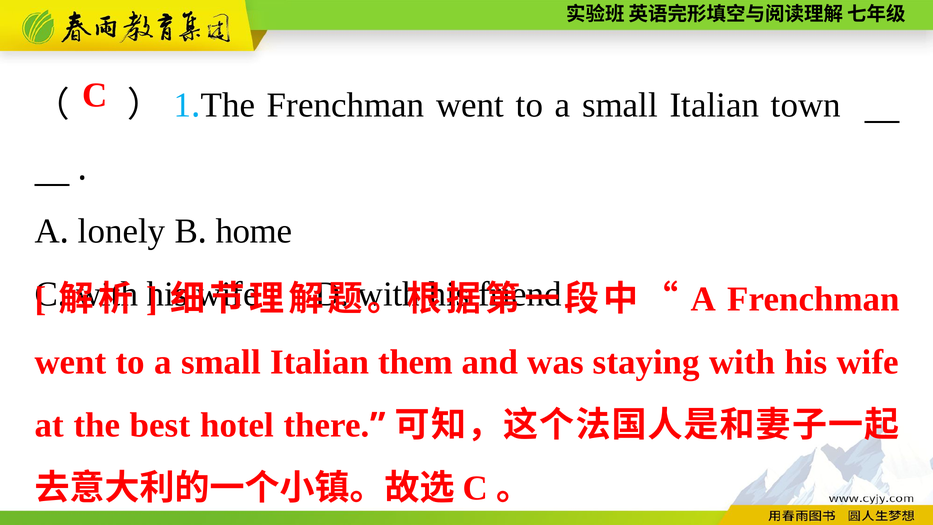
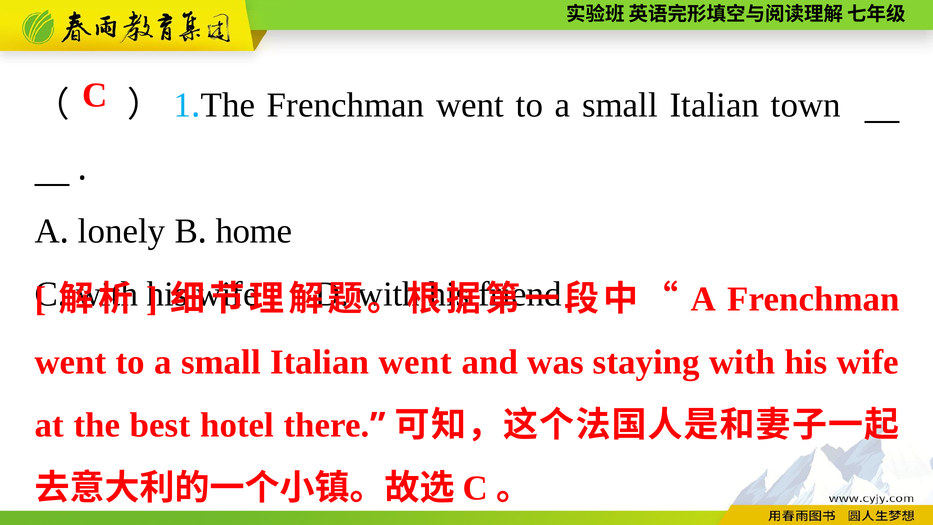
Italian them: them -> went
